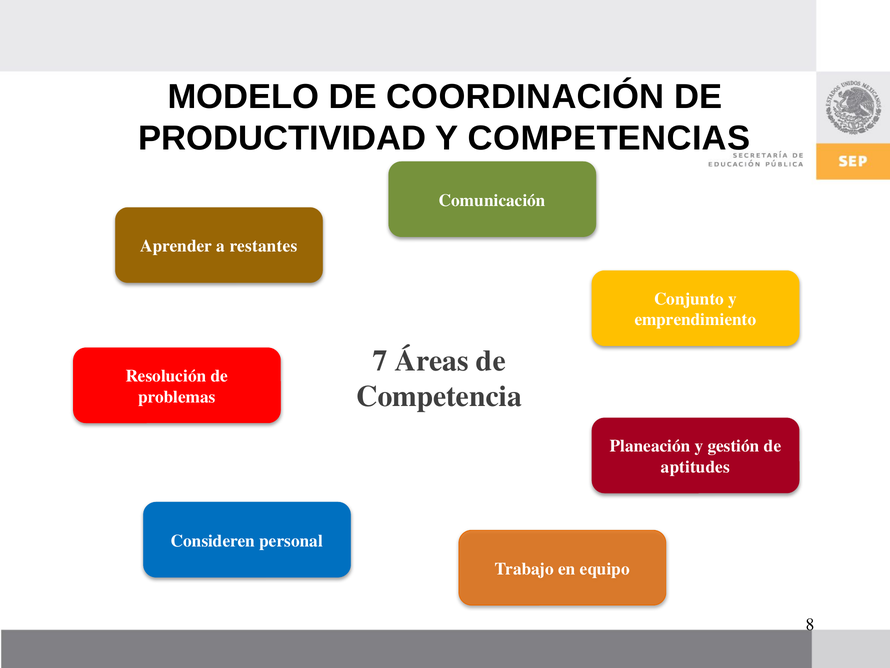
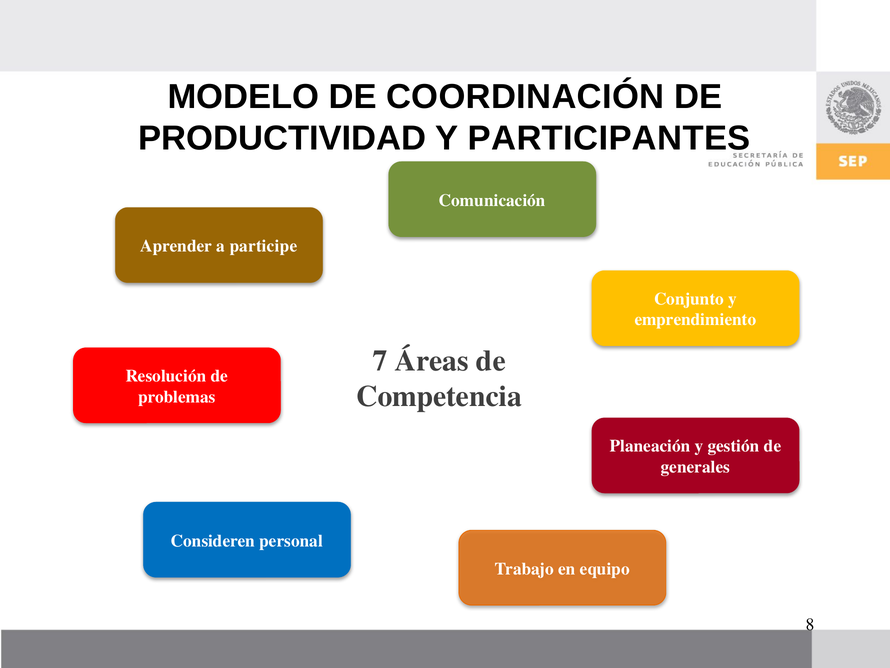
COMPETENCIAS: COMPETENCIAS -> PARTICIPANTES
restantes: restantes -> participe
aptitudes: aptitudes -> generales
